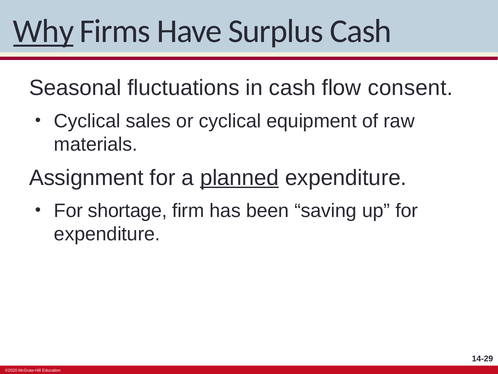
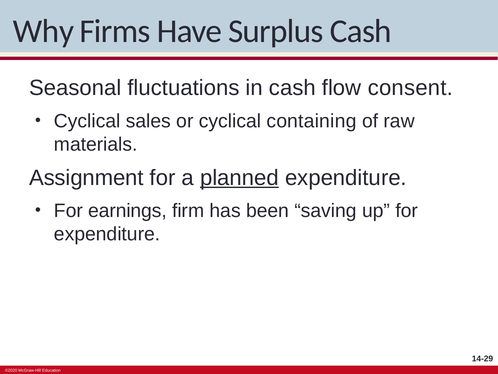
Why underline: present -> none
equipment: equipment -> containing
shortage: shortage -> earnings
